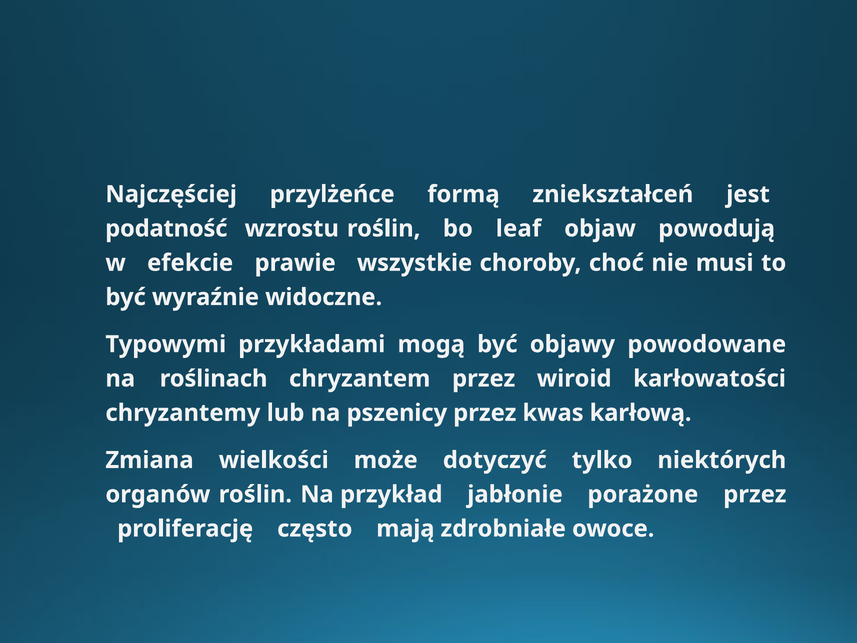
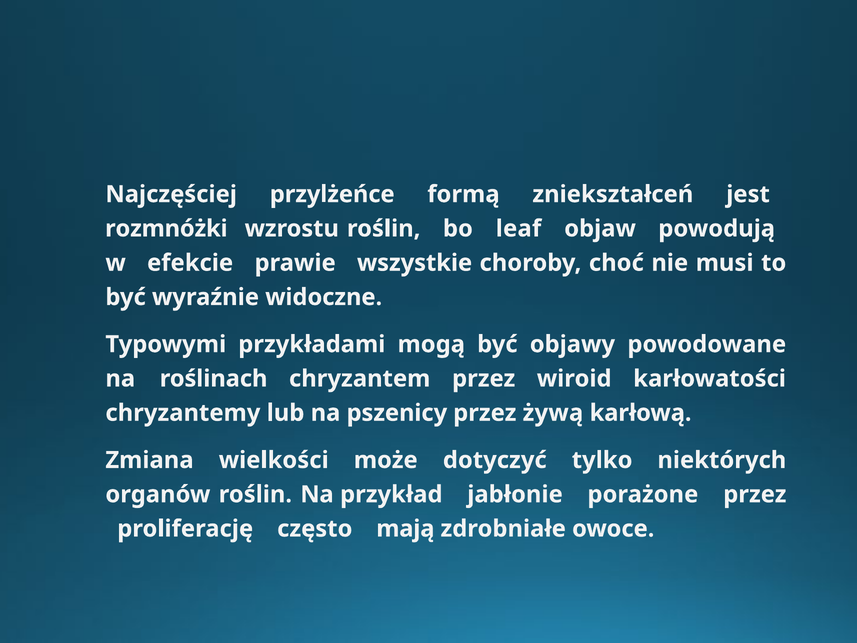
podatność: podatność -> rozmnóżki
kwas: kwas -> żywą
